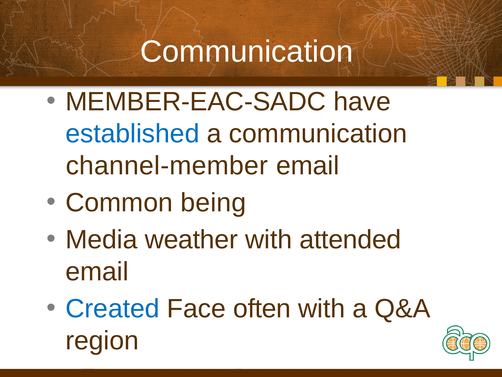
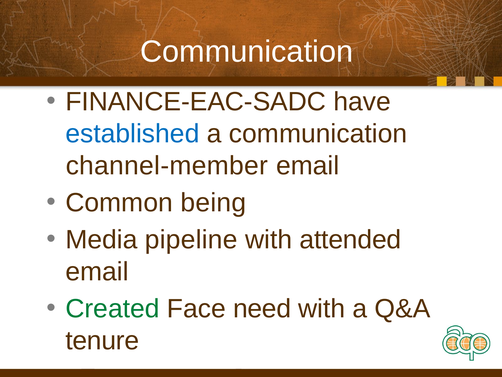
MEMBER-EAC-SADC: MEMBER-EAC-SADC -> FINANCE-EAC-SADC
weather: weather -> pipeline
Created colour: blue -> green
often: often -> need
region: region -> tenure
